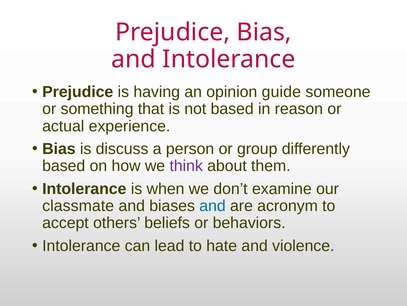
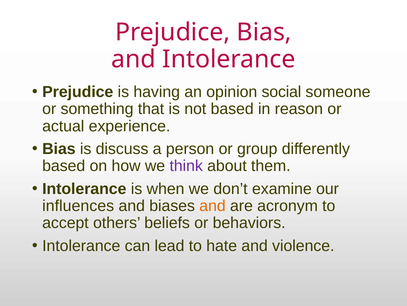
guide: guide -> social
classmate: classmate -> influences
and at (213, 205) colour: blue -> orange
